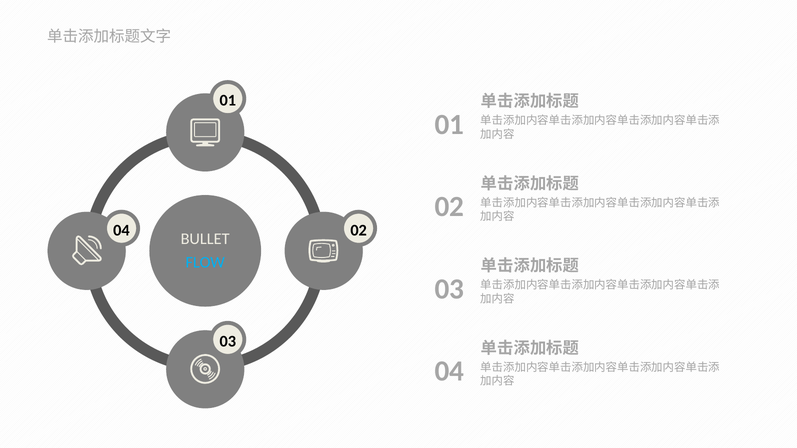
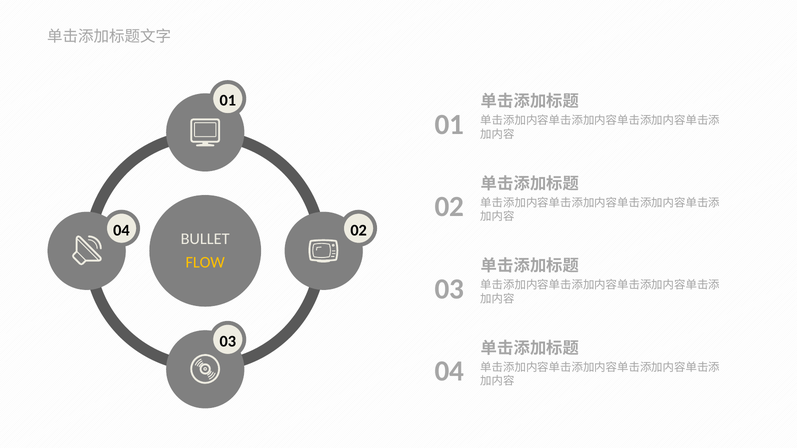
FLOW colour: light blue -> yellow
